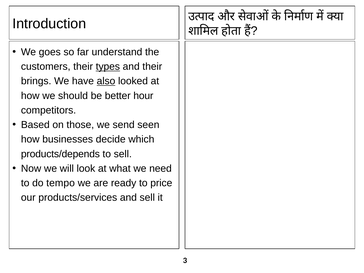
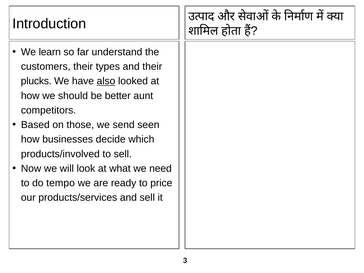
goes: goes -> learn
types underline: present -> none
brings: brings -> plucks
hour: hour -> aunt
products/depends: products/depends -> products/involved
